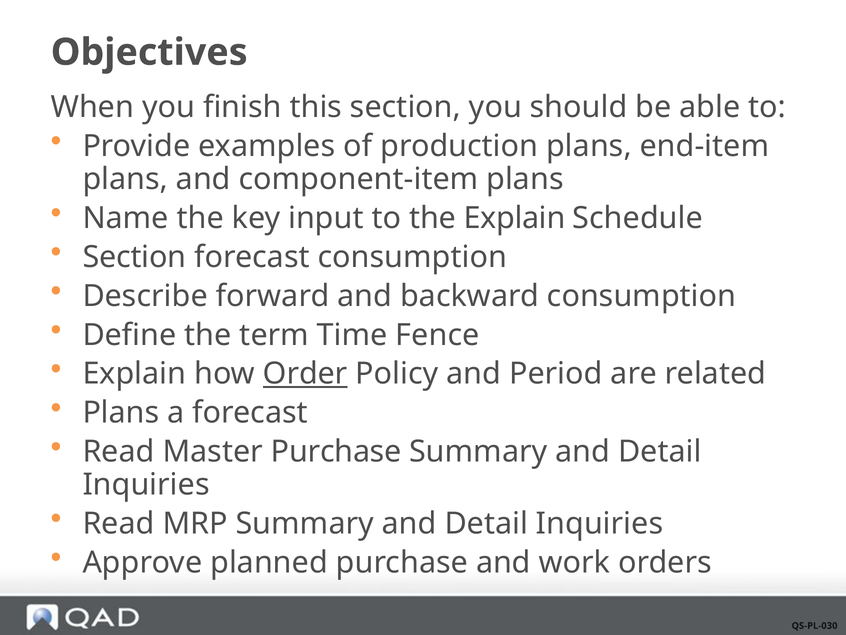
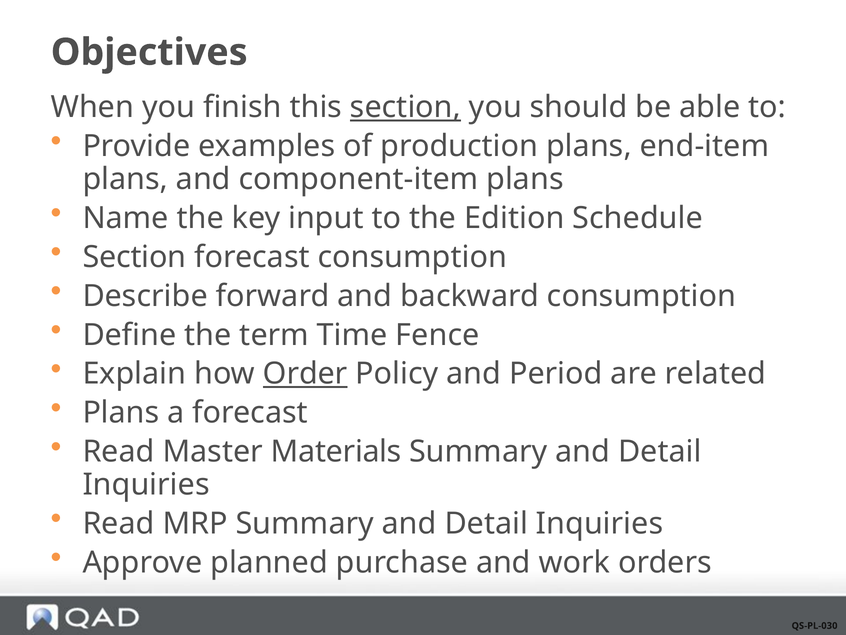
section at (405, 107) underline: none -> present
the Explain: Explain -> Edition
Master Purchase: Purchase -> Materials
